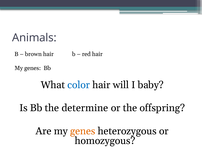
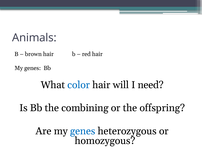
baby: baby -> need
determine: determine -> combining
genes at (83, 131) colour: orange -> blue
